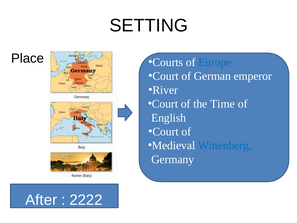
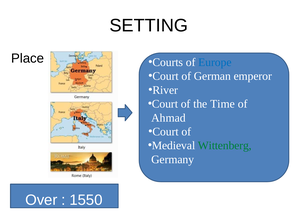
English: English -> Ahmad
Wittenberg colour: blue -> green
After: After -> Over
2222: 2222 -> 1550
